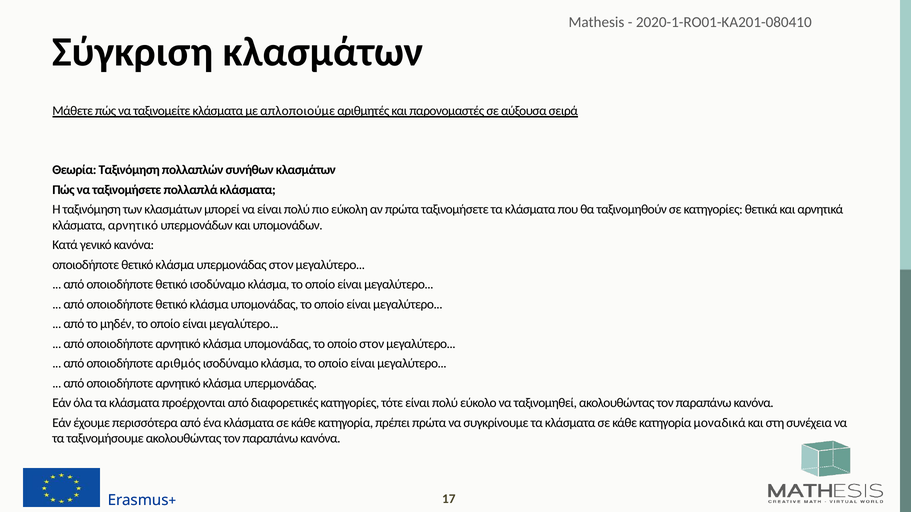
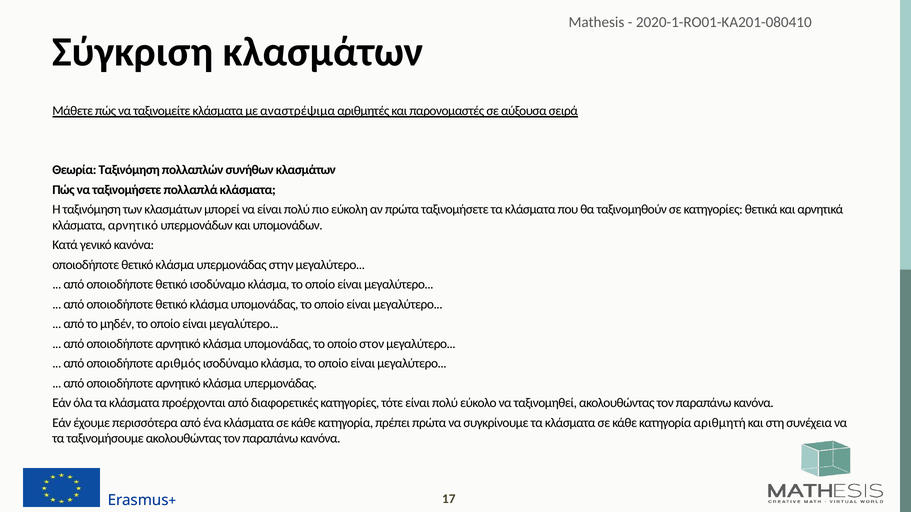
απλοποιούμε: απλοποιούμε -> αναστρέψιμα
υπερμονάδας στον: στον -> στην
μοναδικά: μοναδικά -> αριθμητή
